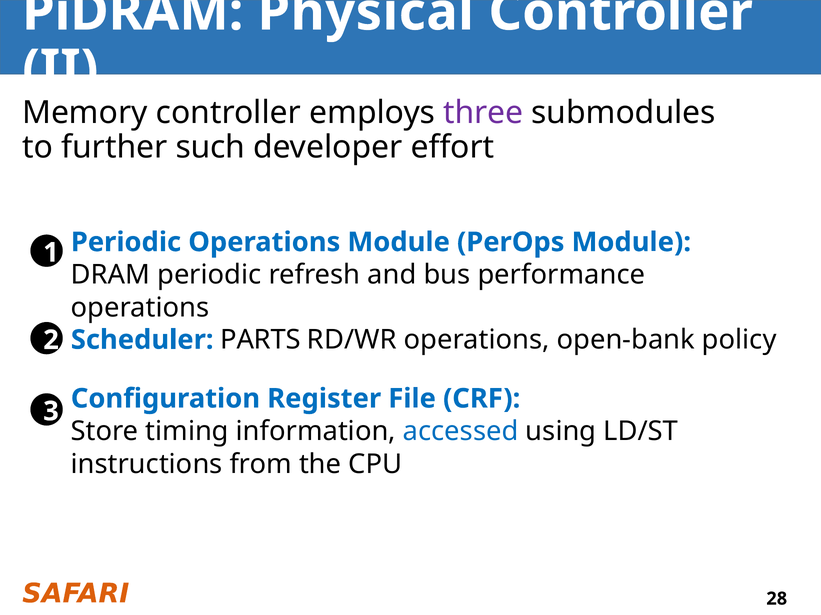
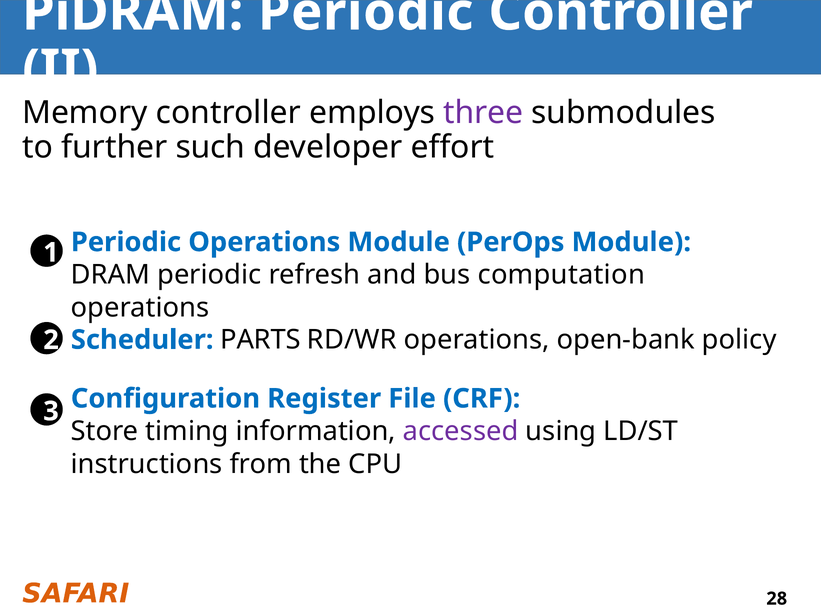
PiDRAM Physical: Physical -> Periodic
performance: performance -> computation
accessed colour: blue -> purple
